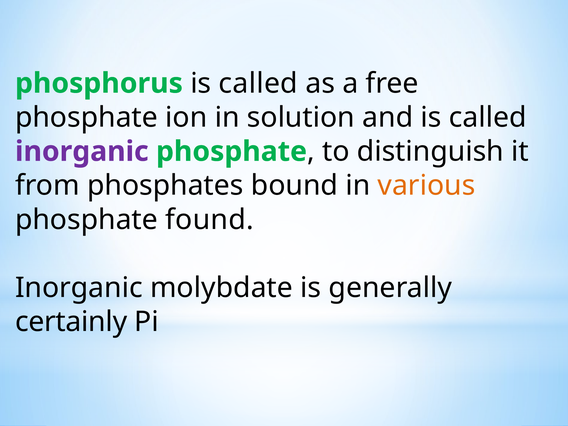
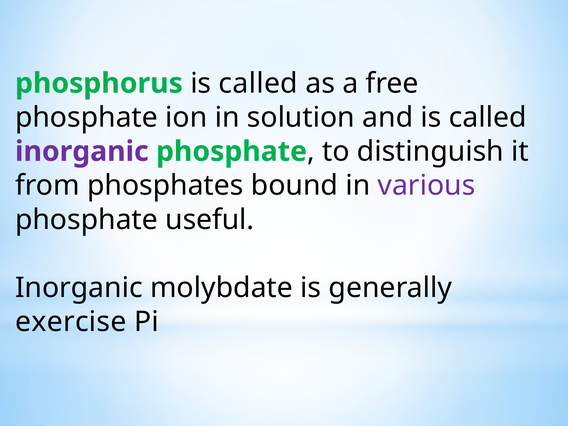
various colour: orange -> purple
found: found -> useful
certainly: certainly -> exercise
